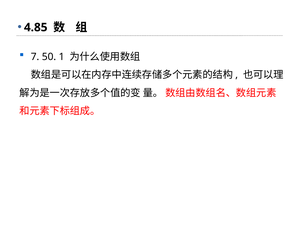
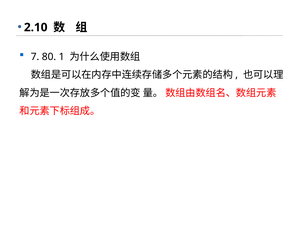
4.85: 4.85 -> 2.10
50: 50 -> 80
